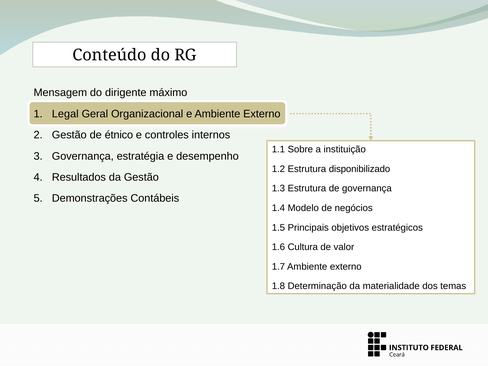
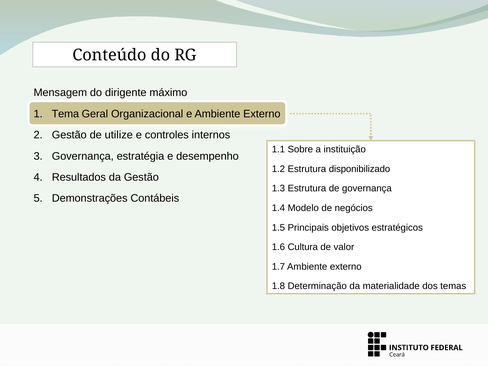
Legal: Legal -> Tema
étnico: étnico -> utilize
